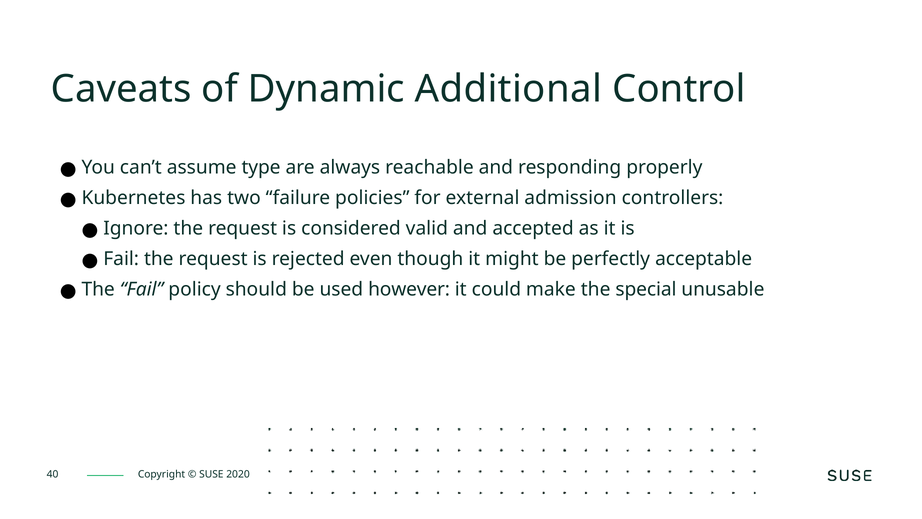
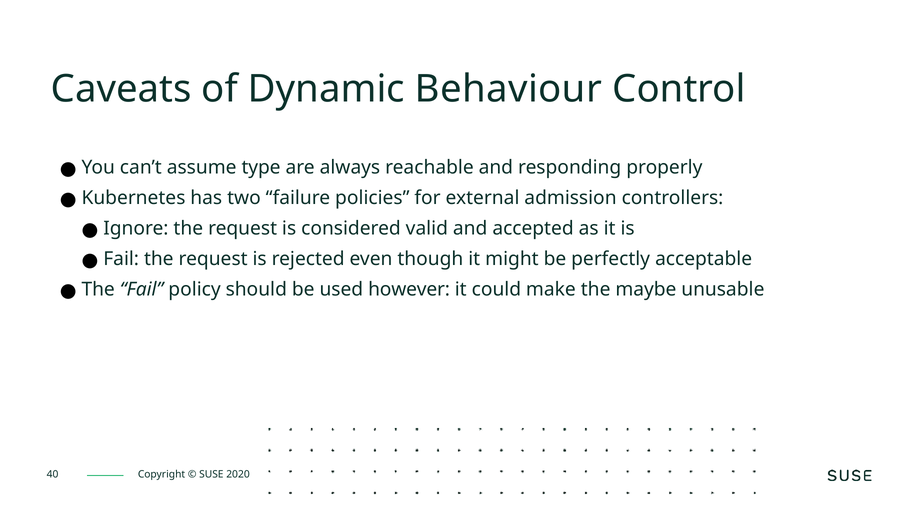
Additional: Additional -> Behaviour
special: special -> maybe
